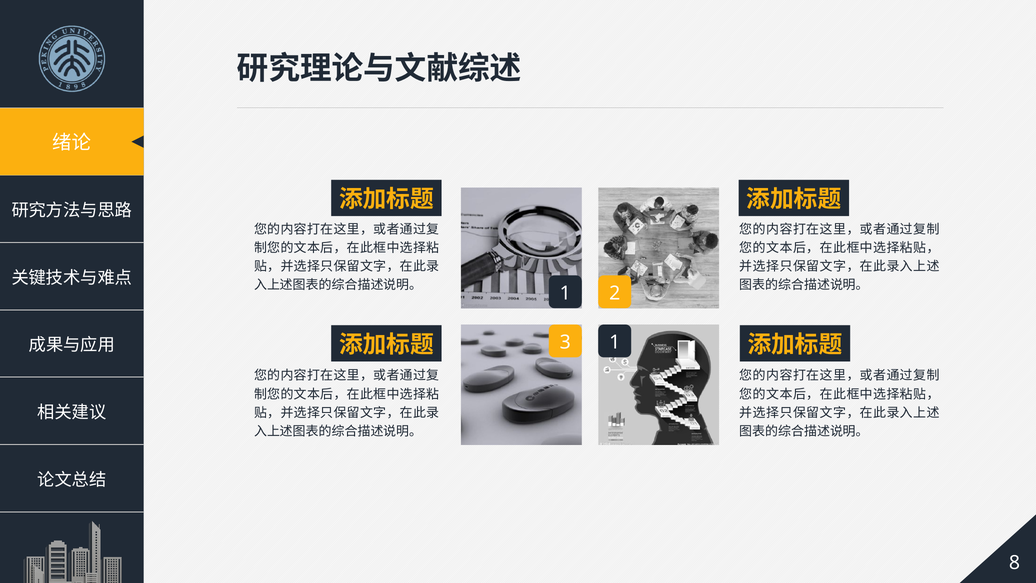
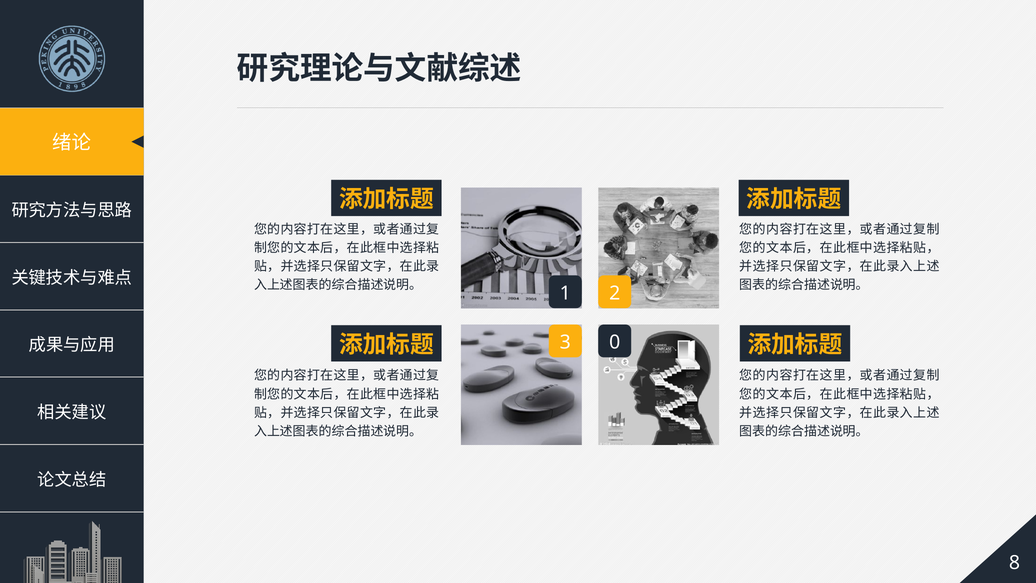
3 1: 1 -> 0
